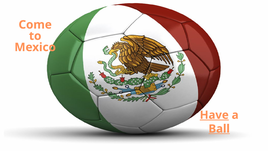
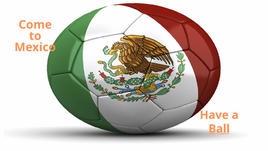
Have underline: present -> none
